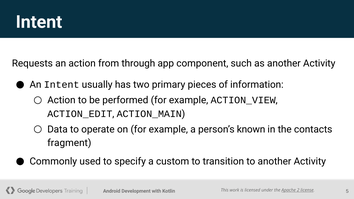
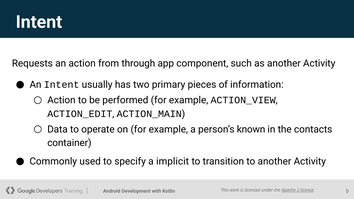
fragment: fragment -> container
custom: custom -> implicit
